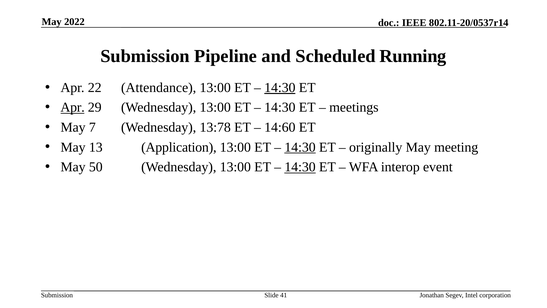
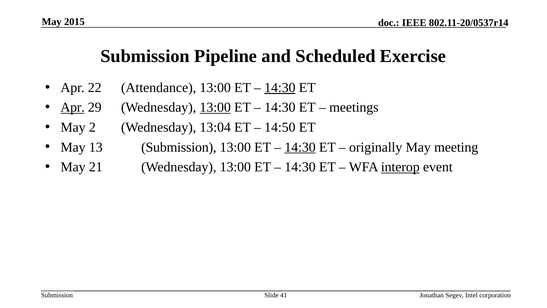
2022: 2022 -> 2015
Running: Running -> Exercise
13:00 at (215, 107) underline: none -> present
7: 7 -> 2
13:78: 13:78 -> 13:04
14:60: 14:60 -> 14:50
13 Application: Application -> Submission
50: 50 -> 21
14:30 at (300, 167) underline: present -> none
interop underline: none -> present
